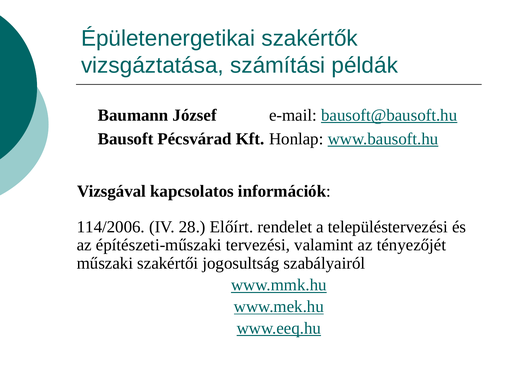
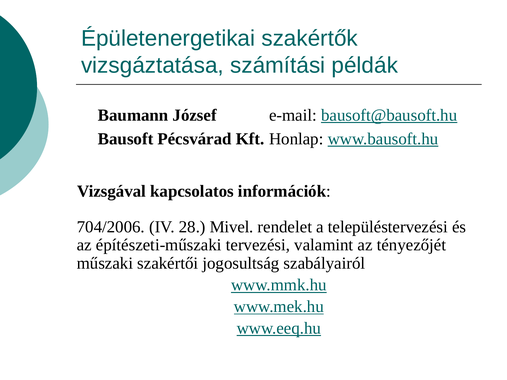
114/2006: 114/2006 -> 704/2006
Előírt: Előírt -> Mivel
